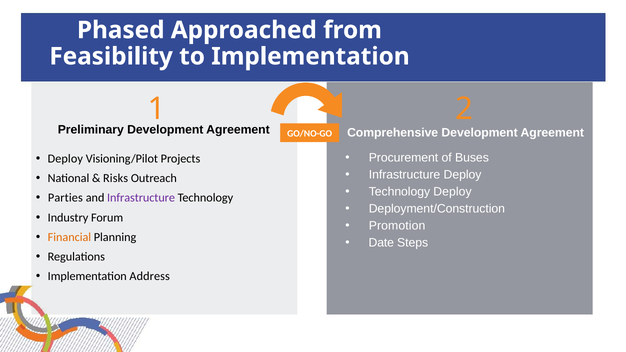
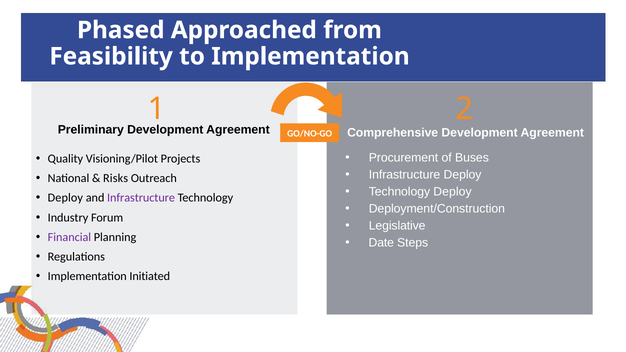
Deploy at (65, 159): Deploy -> Quality
Parties at (65, 198): Parties -> Deploy
Promotion: Promotion -> Legislative
Financial colour: orange -> purple
Address: Address -> Initiated
